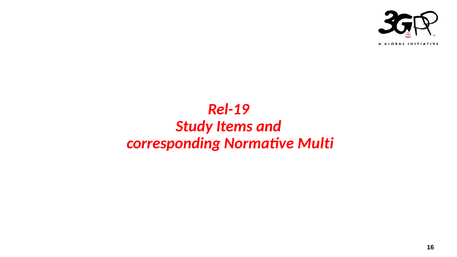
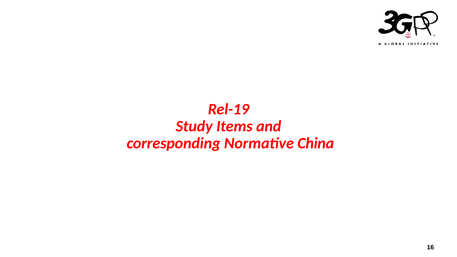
Multi: Multi -> China
